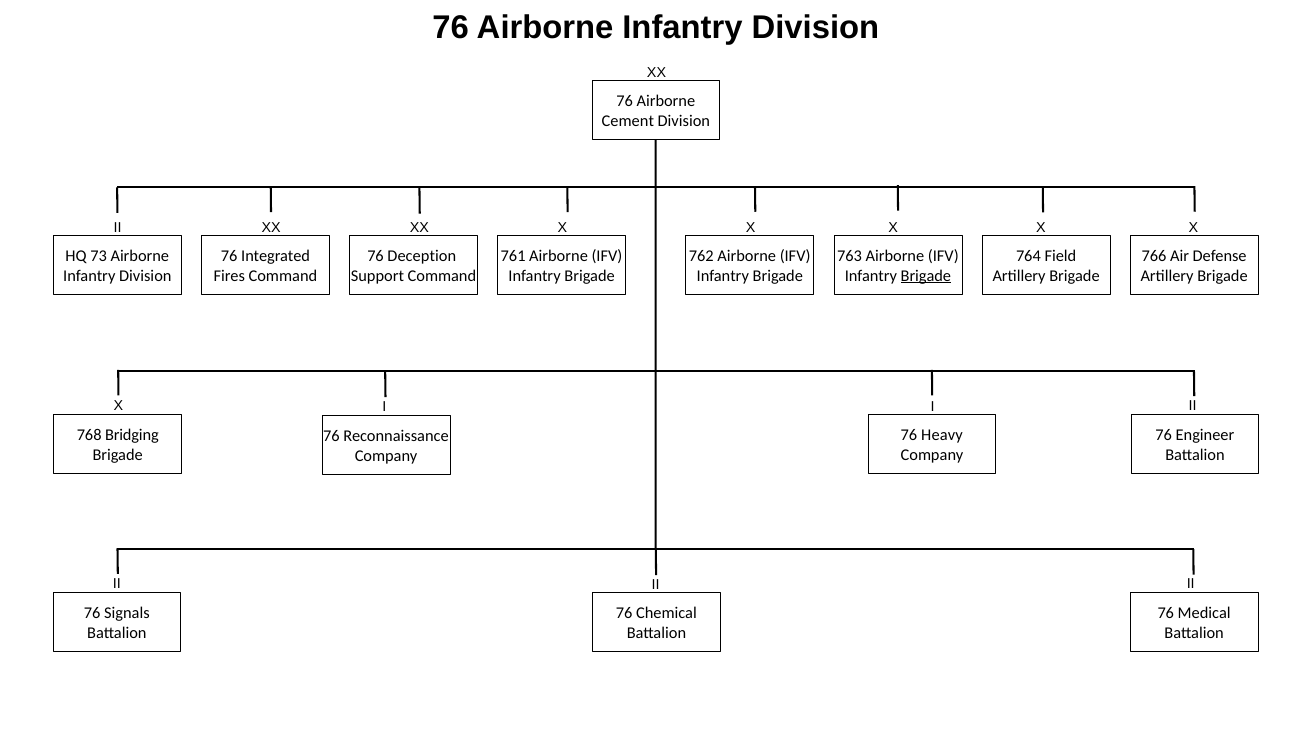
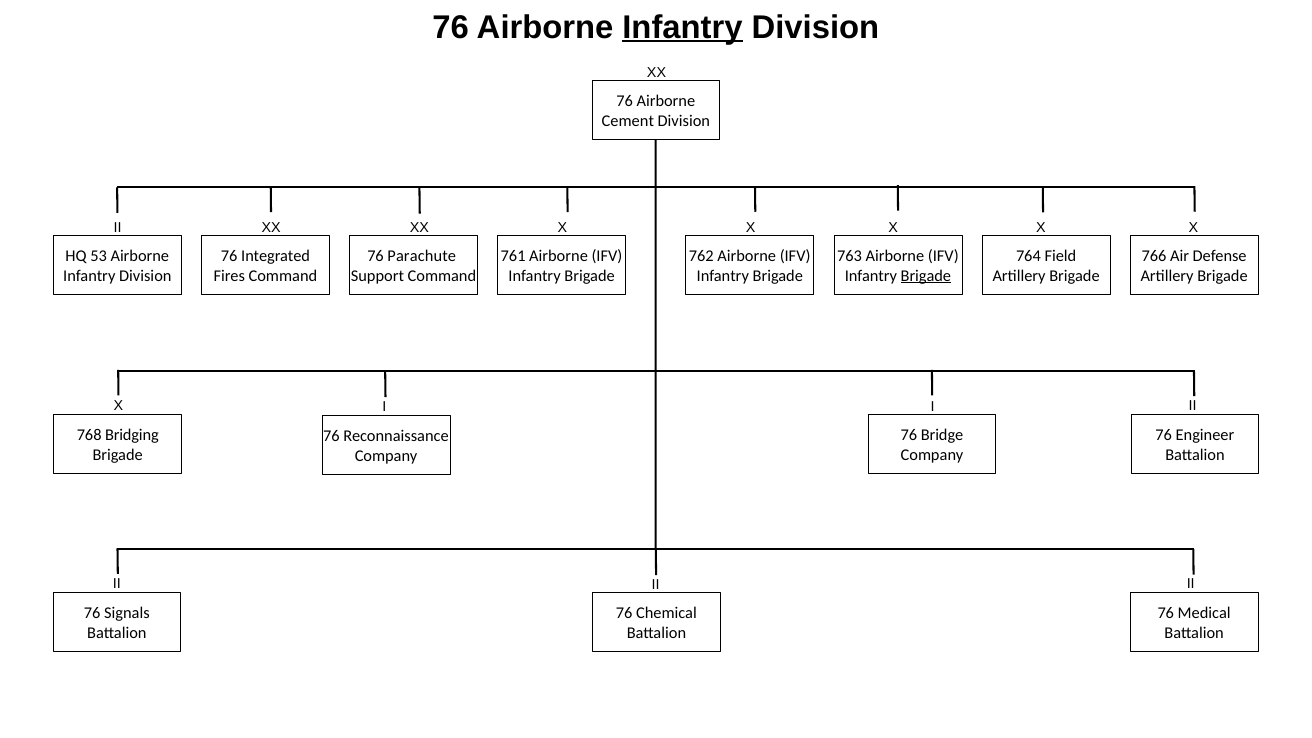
Infantry at (683, 27) underline: none -> present
73: 73 -> 53
Deception: Deception -> Parachute
Heavy: Heavy -> Bridge
